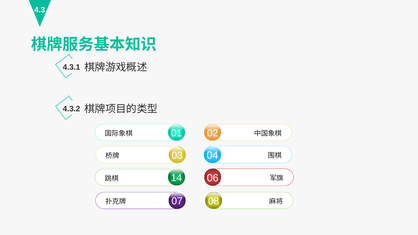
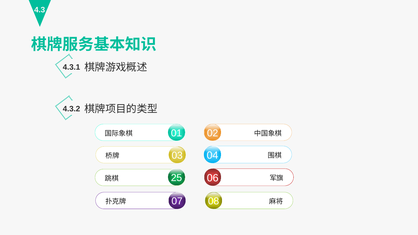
14: 14 -> 25
